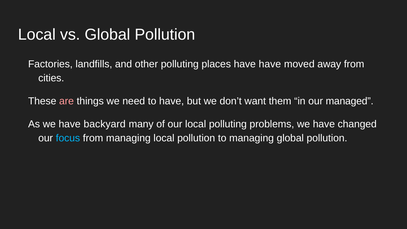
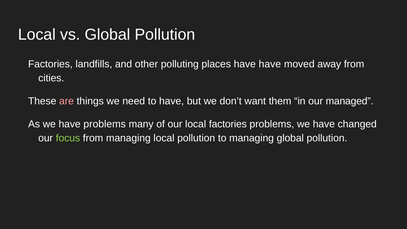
have backyard: backyard -> problems
local polluting: polluting -> factories
focus colour: light blue -> light green
